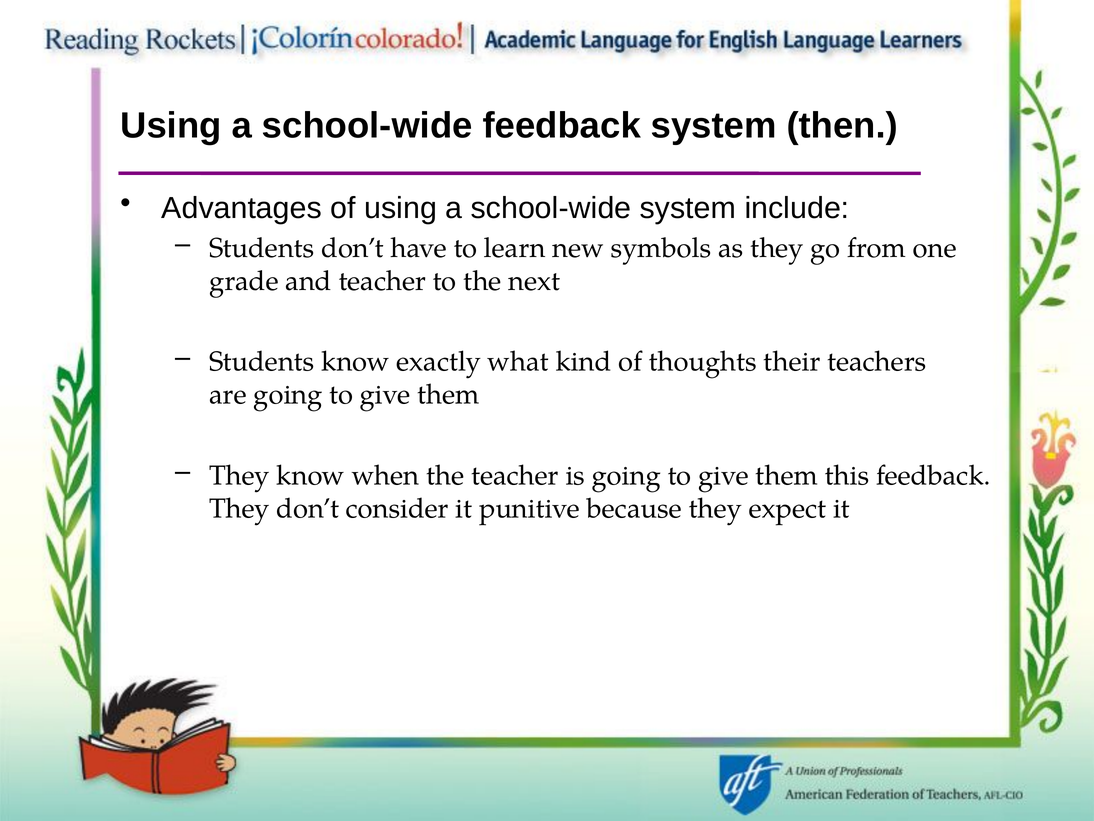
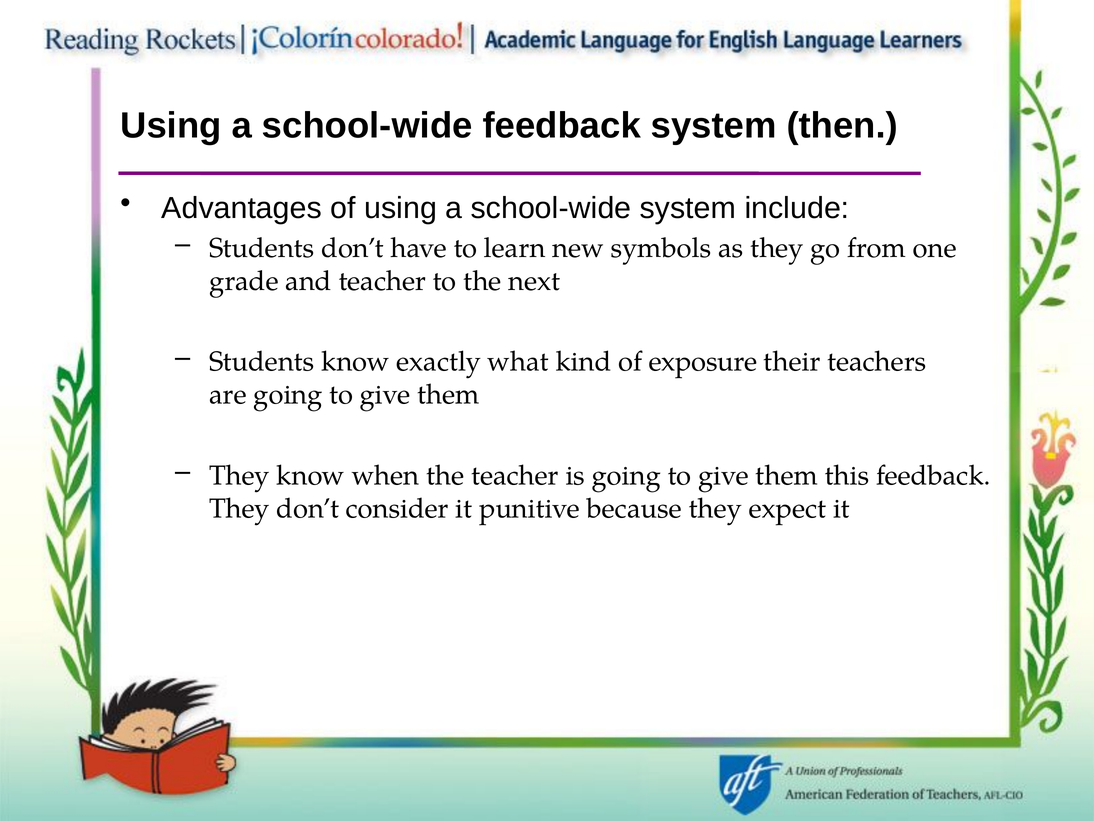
thoughts: thoughts -> exposure
